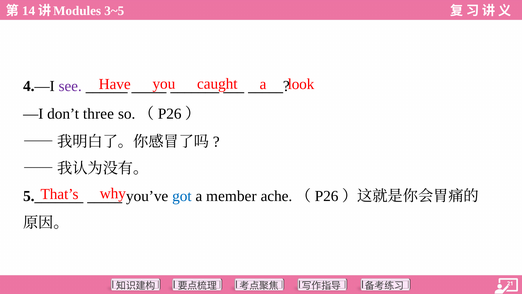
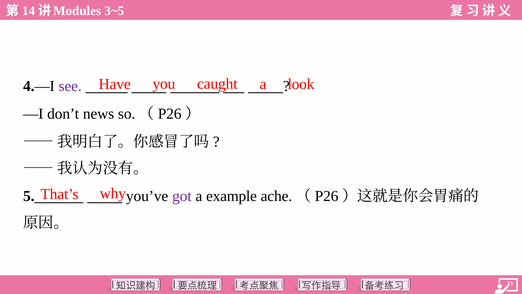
three: three -> news
got colour: blue -> purple
member: member -> example
